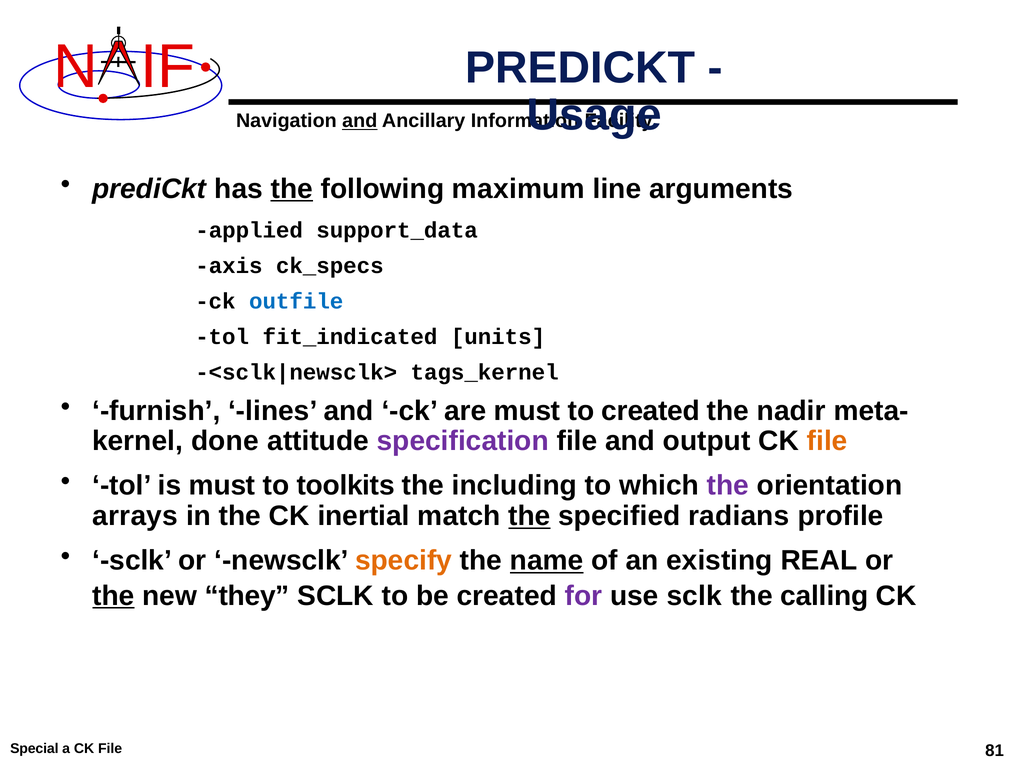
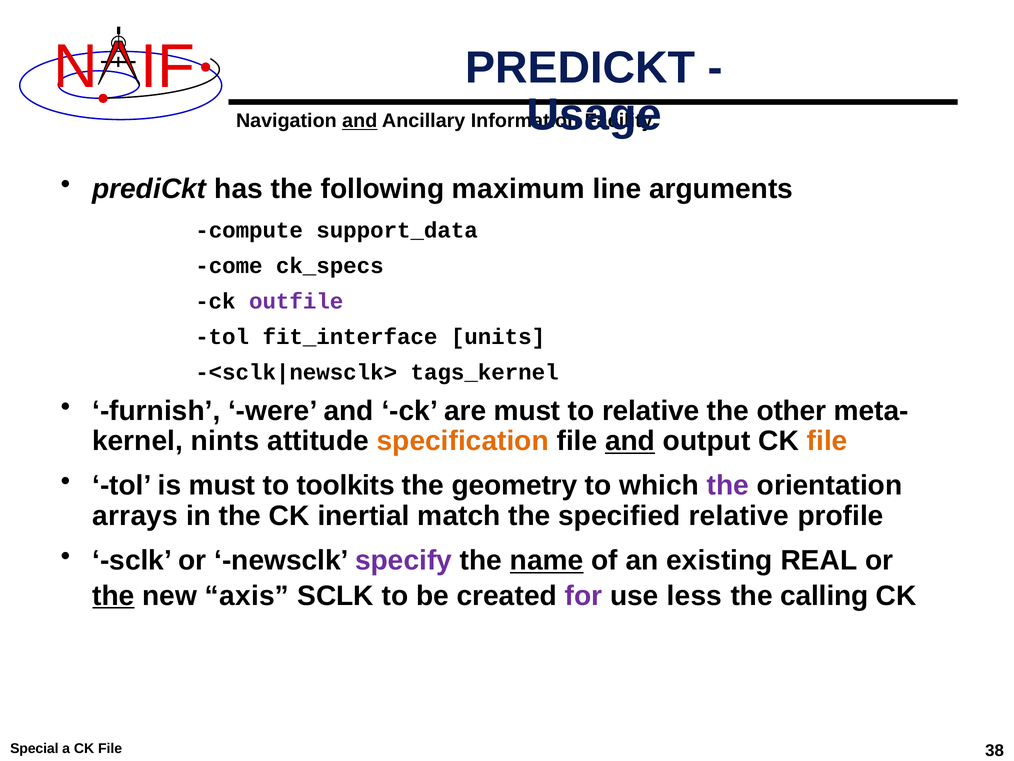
the at (292, 189) underline: present -> none
applied: applied -> compute
axis: axis -> come
outfile colour: blue -> purple
fit_indicated: fit_indicated -> fit_interface
lines: lines -> were
to created: created -> relative
nadir: nadir -> other
done: done -> nints
specification colour: purple -> orange
and at (630, 441) underline: none -> present
including: including -> geometry
the at (529, 516) underline: present -> none
specified radians: radians -> relative
specify colour: orange -> purple
they: they -> axis
use sclk: sclk -> less
81: 81 -> 38
